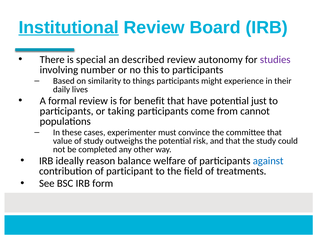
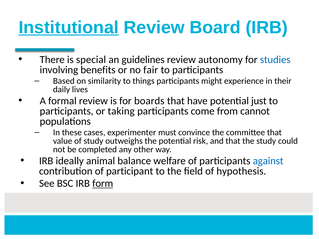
described: described -> guidelines
studies colour: purple -> blue
number: number -> benefits
this: this -> fair
benefit: benefit -> boards
reason: reason -> animal
treatments: treatments -> hypothesis
form underline: none -> present
